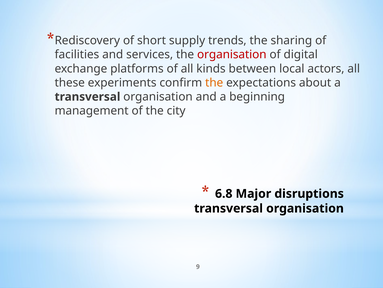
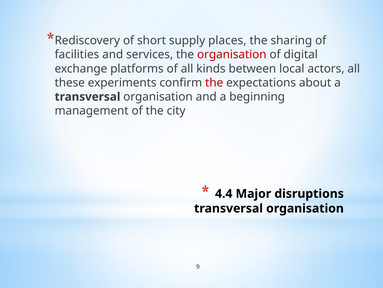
trends: trends -> places
the at (214, 83) colour: orange -> red
6.8: 6.8 -> 4.4
